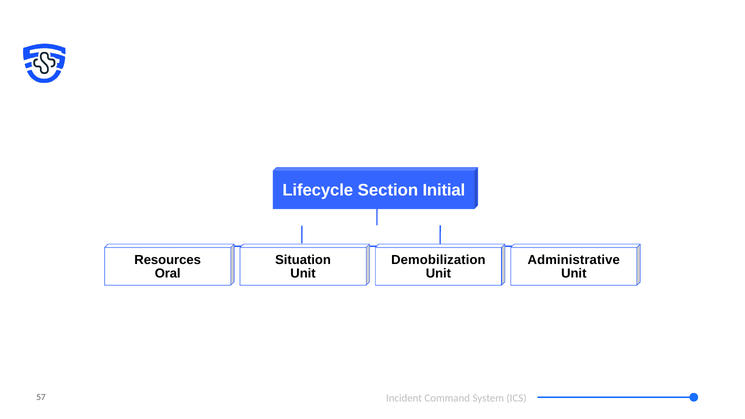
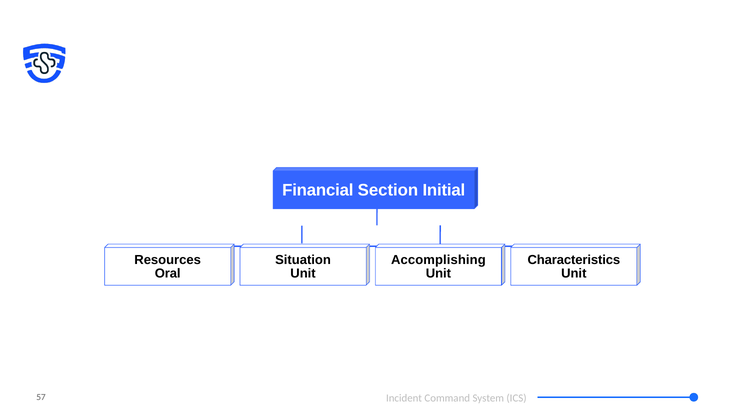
Lifecycle: Lifecycle -> Financial
Demobilization: Demobilization -> Accomplishing
Administrative: Administrative -> Characteristics
